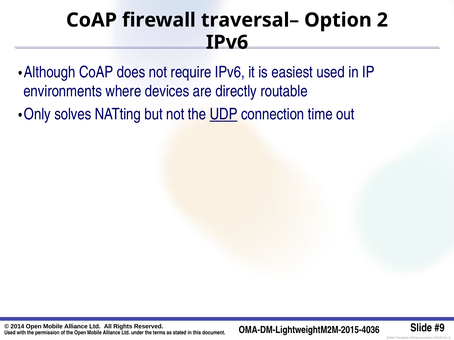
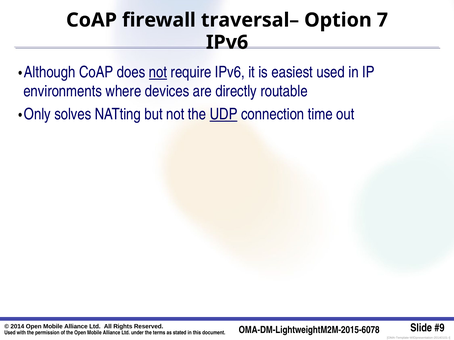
2: 2 -> 7
not at (158, 72) underline: none -> present
OMA-DM-LightweightM2M-2015-4036: OMA-DM-LightweightM2M-2015-4036 -> OMA-DM-LightweightM2M-2015-6078
